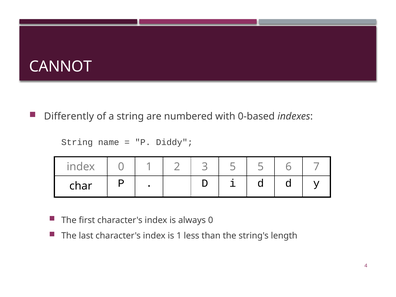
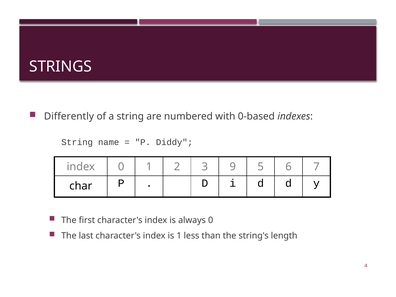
CANNOT: CANNOT -> STRINGS
3 5: 5 -> 9
